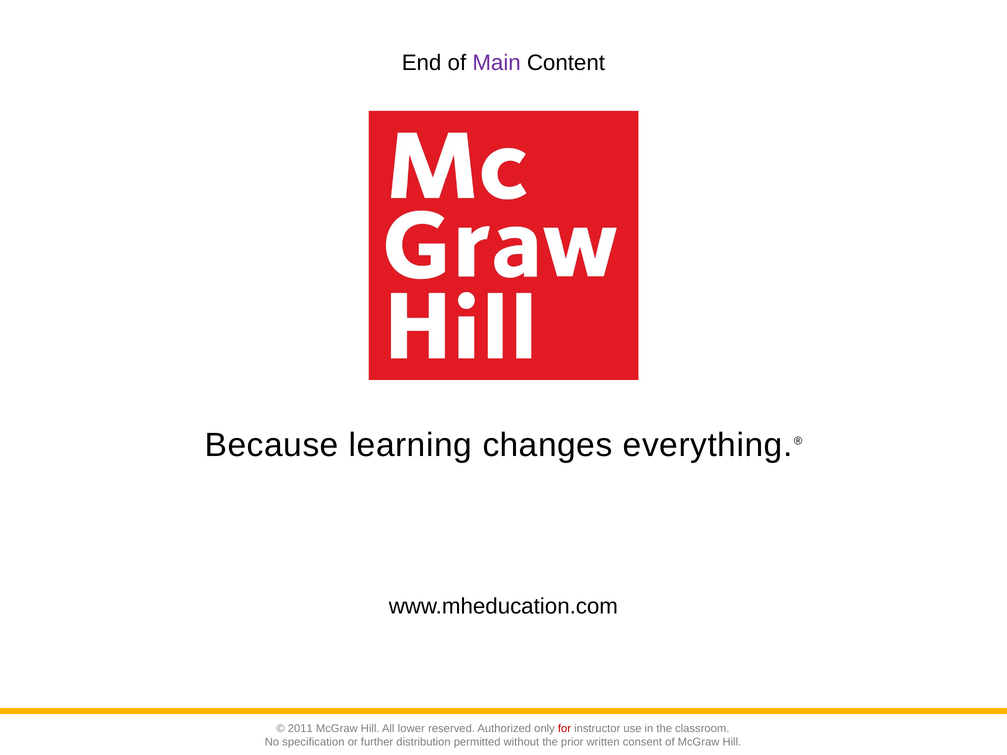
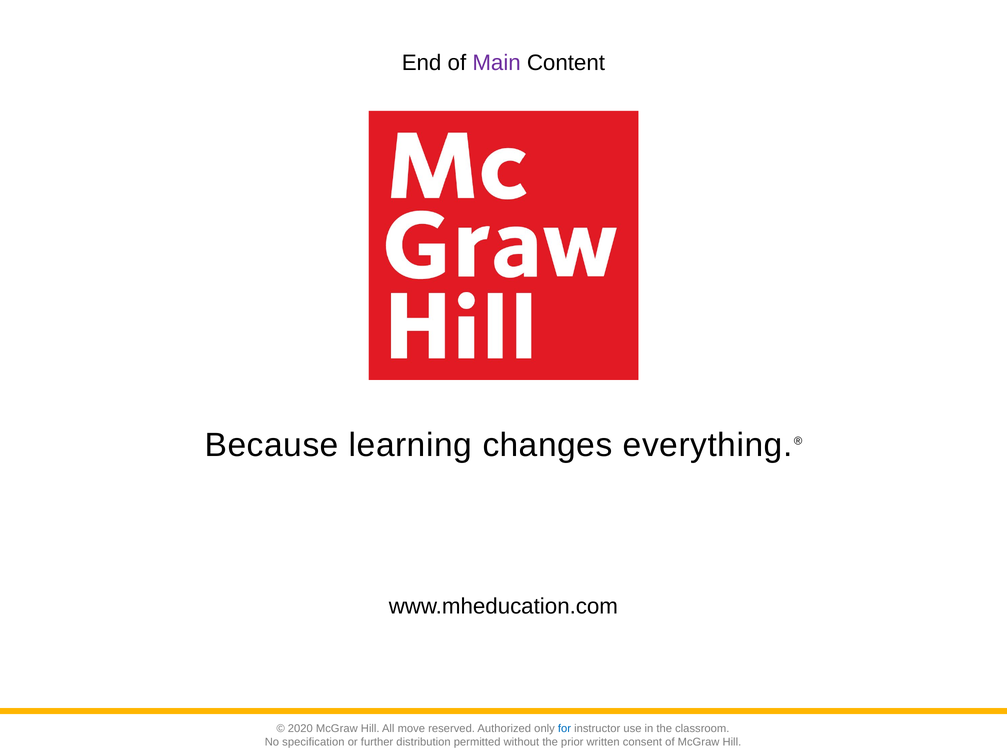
2011: 2011 -> 2020
lower: lower -> move
for colour: red -> blue
